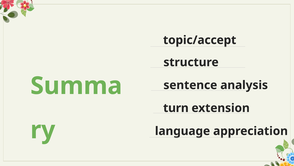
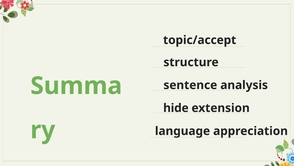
turn: turn -> hide
